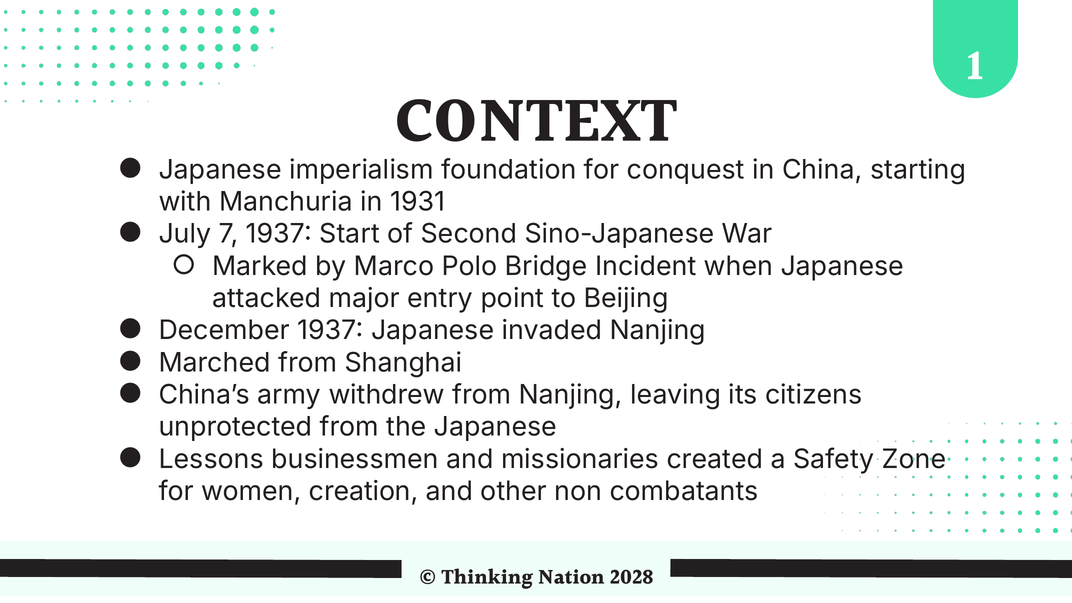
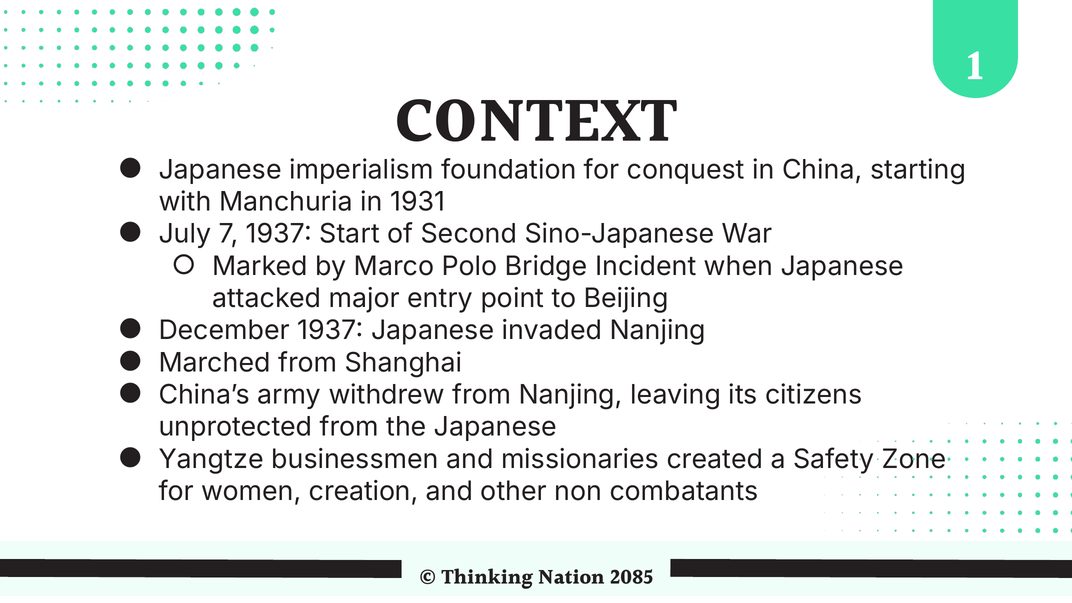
Lessons: Lessons -> Yangtze
2028: 2028 -> 2085
